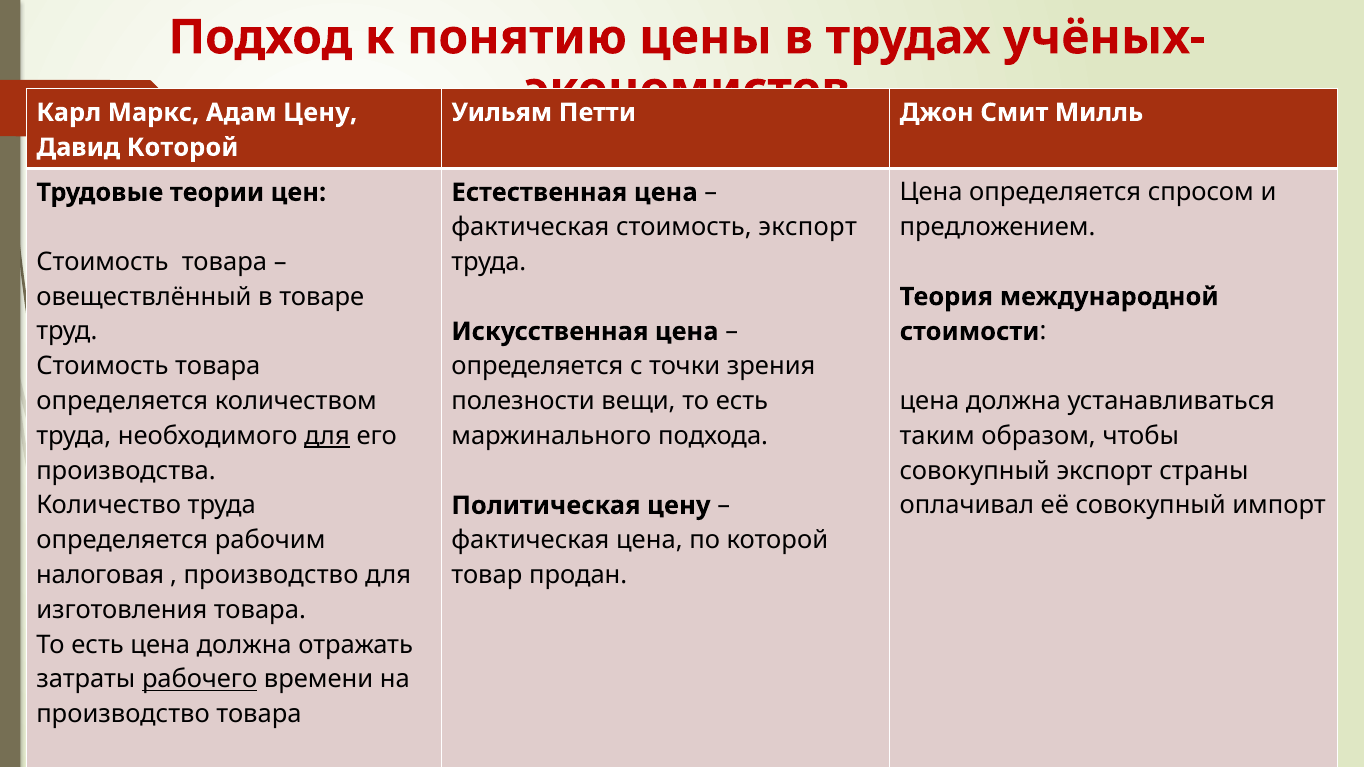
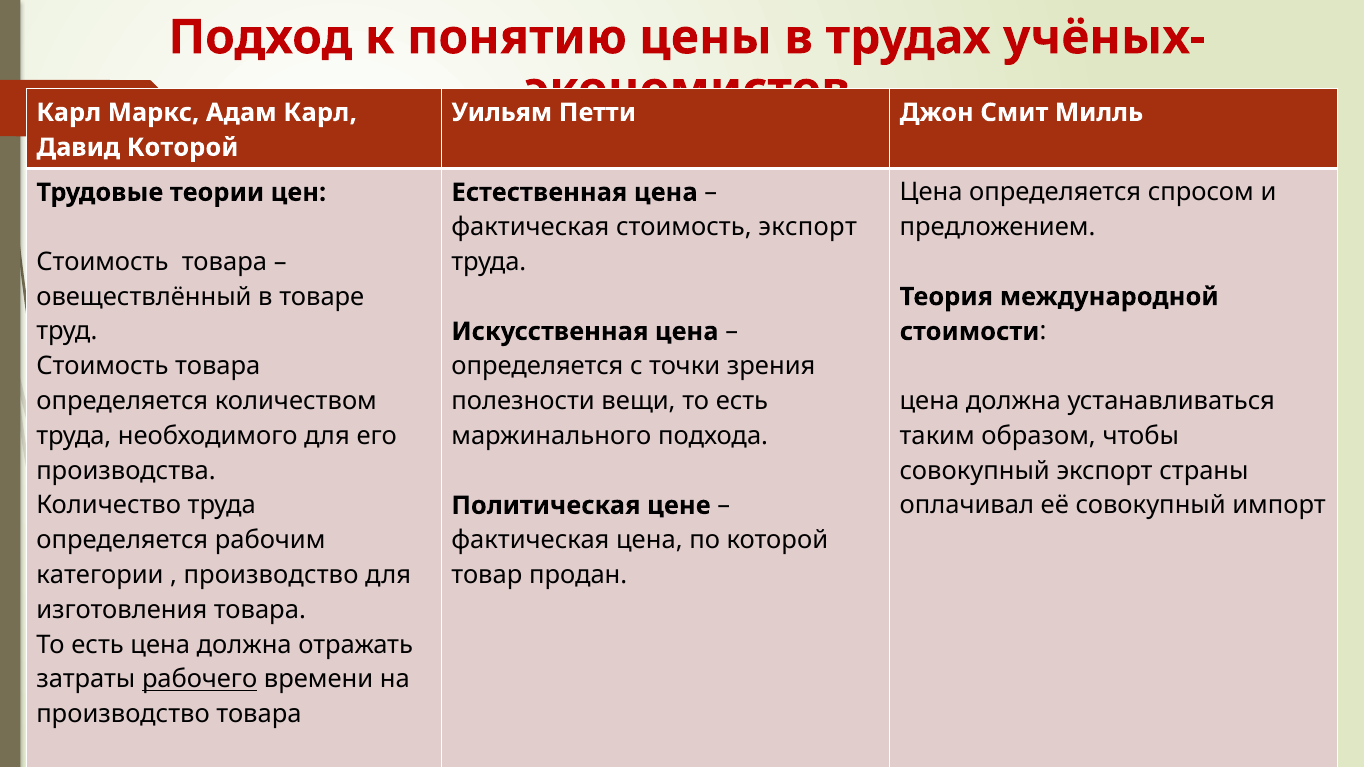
Адам Цену: Цену -> Карл
для at (327, 436) underline: present -> none
Политическая цену: цену -> цене
налоговая: налоговая -> категории
